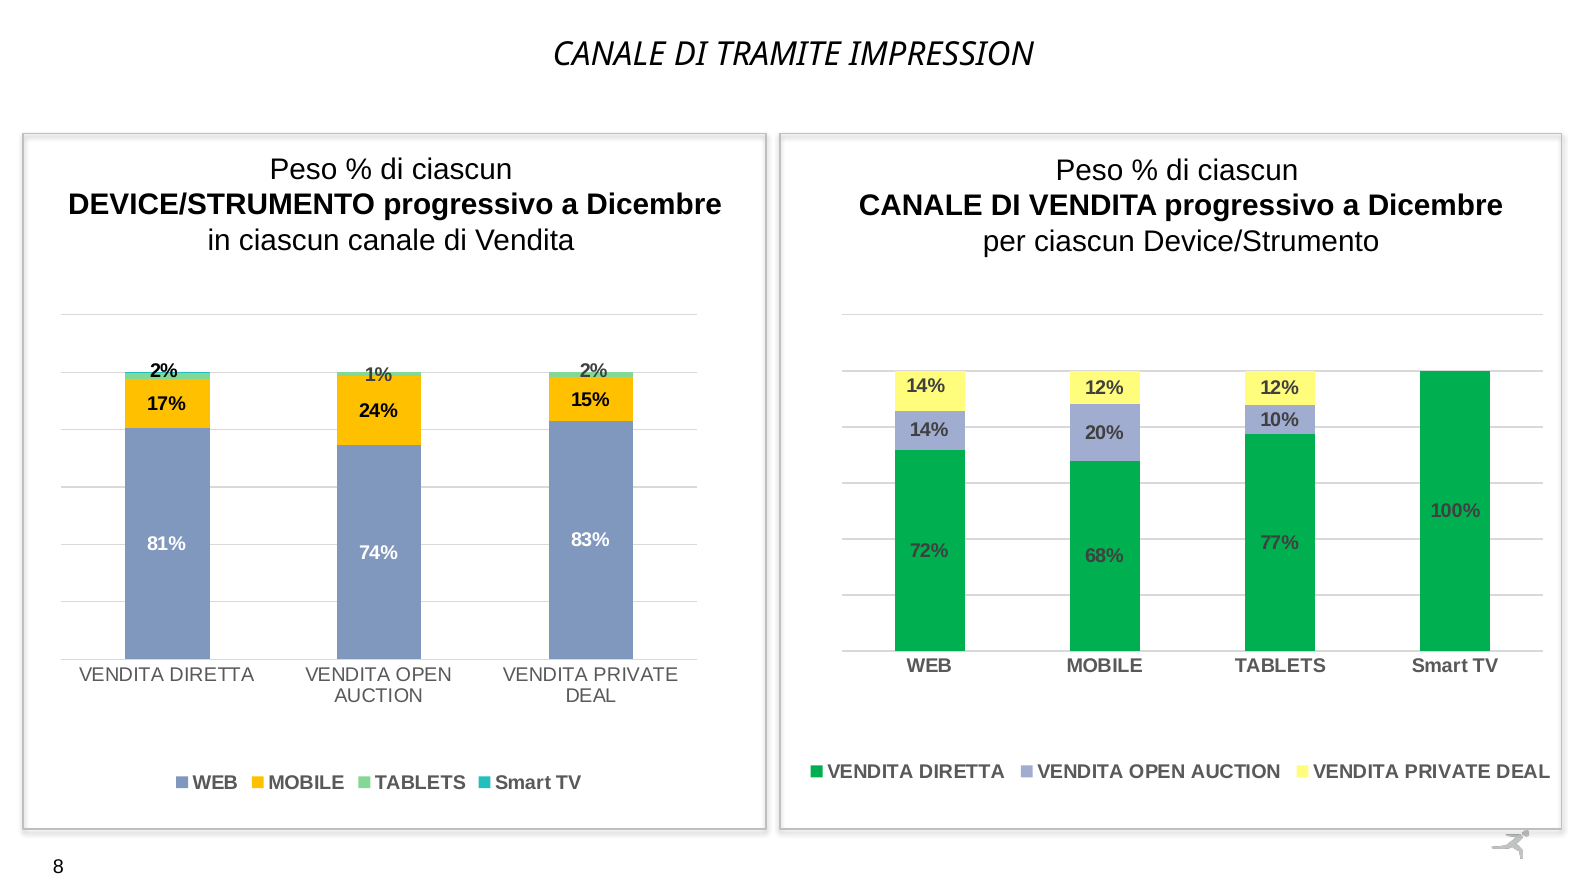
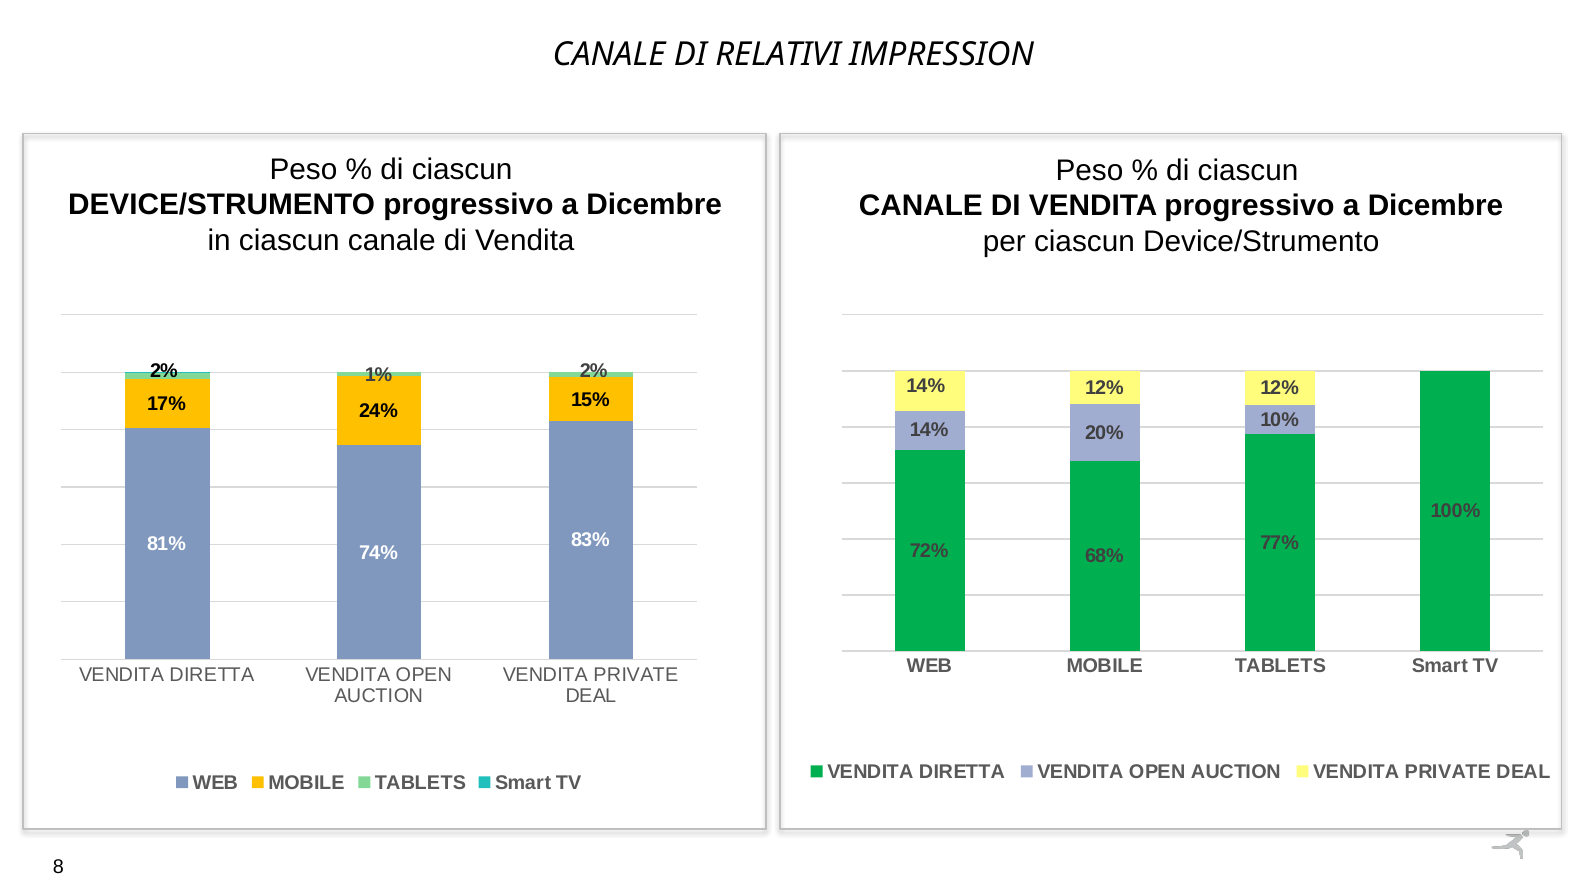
TRAMITE: TRAMITE -> RELATIVI
